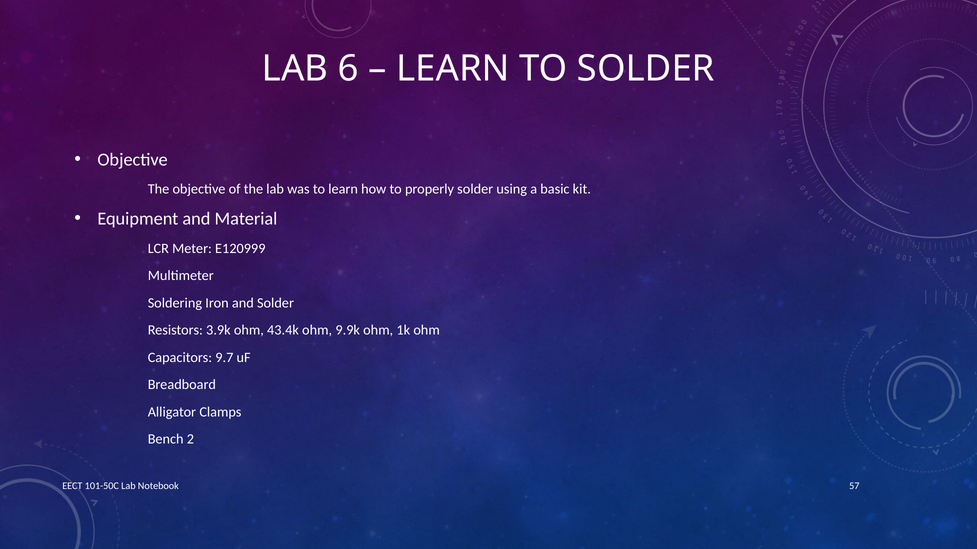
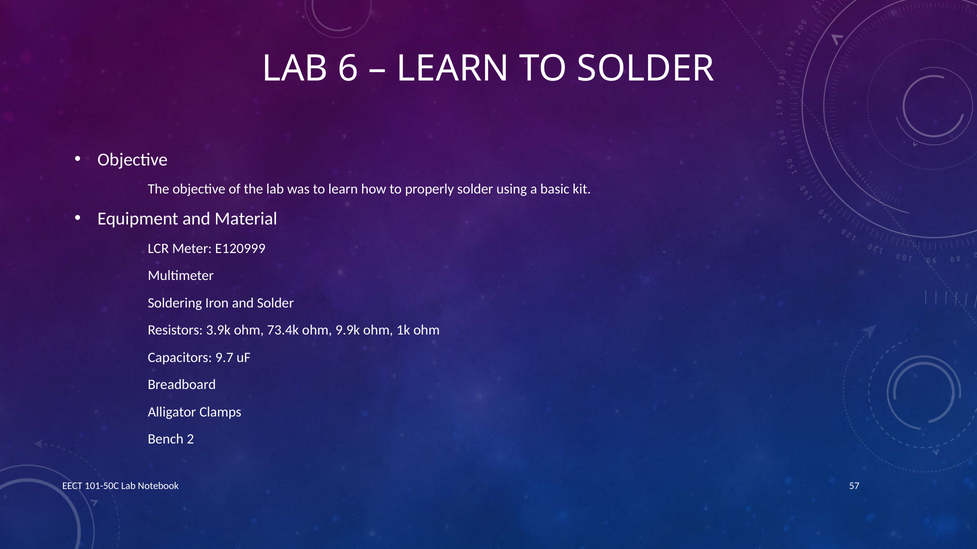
43.4k: 43.4k -> 73.4k
